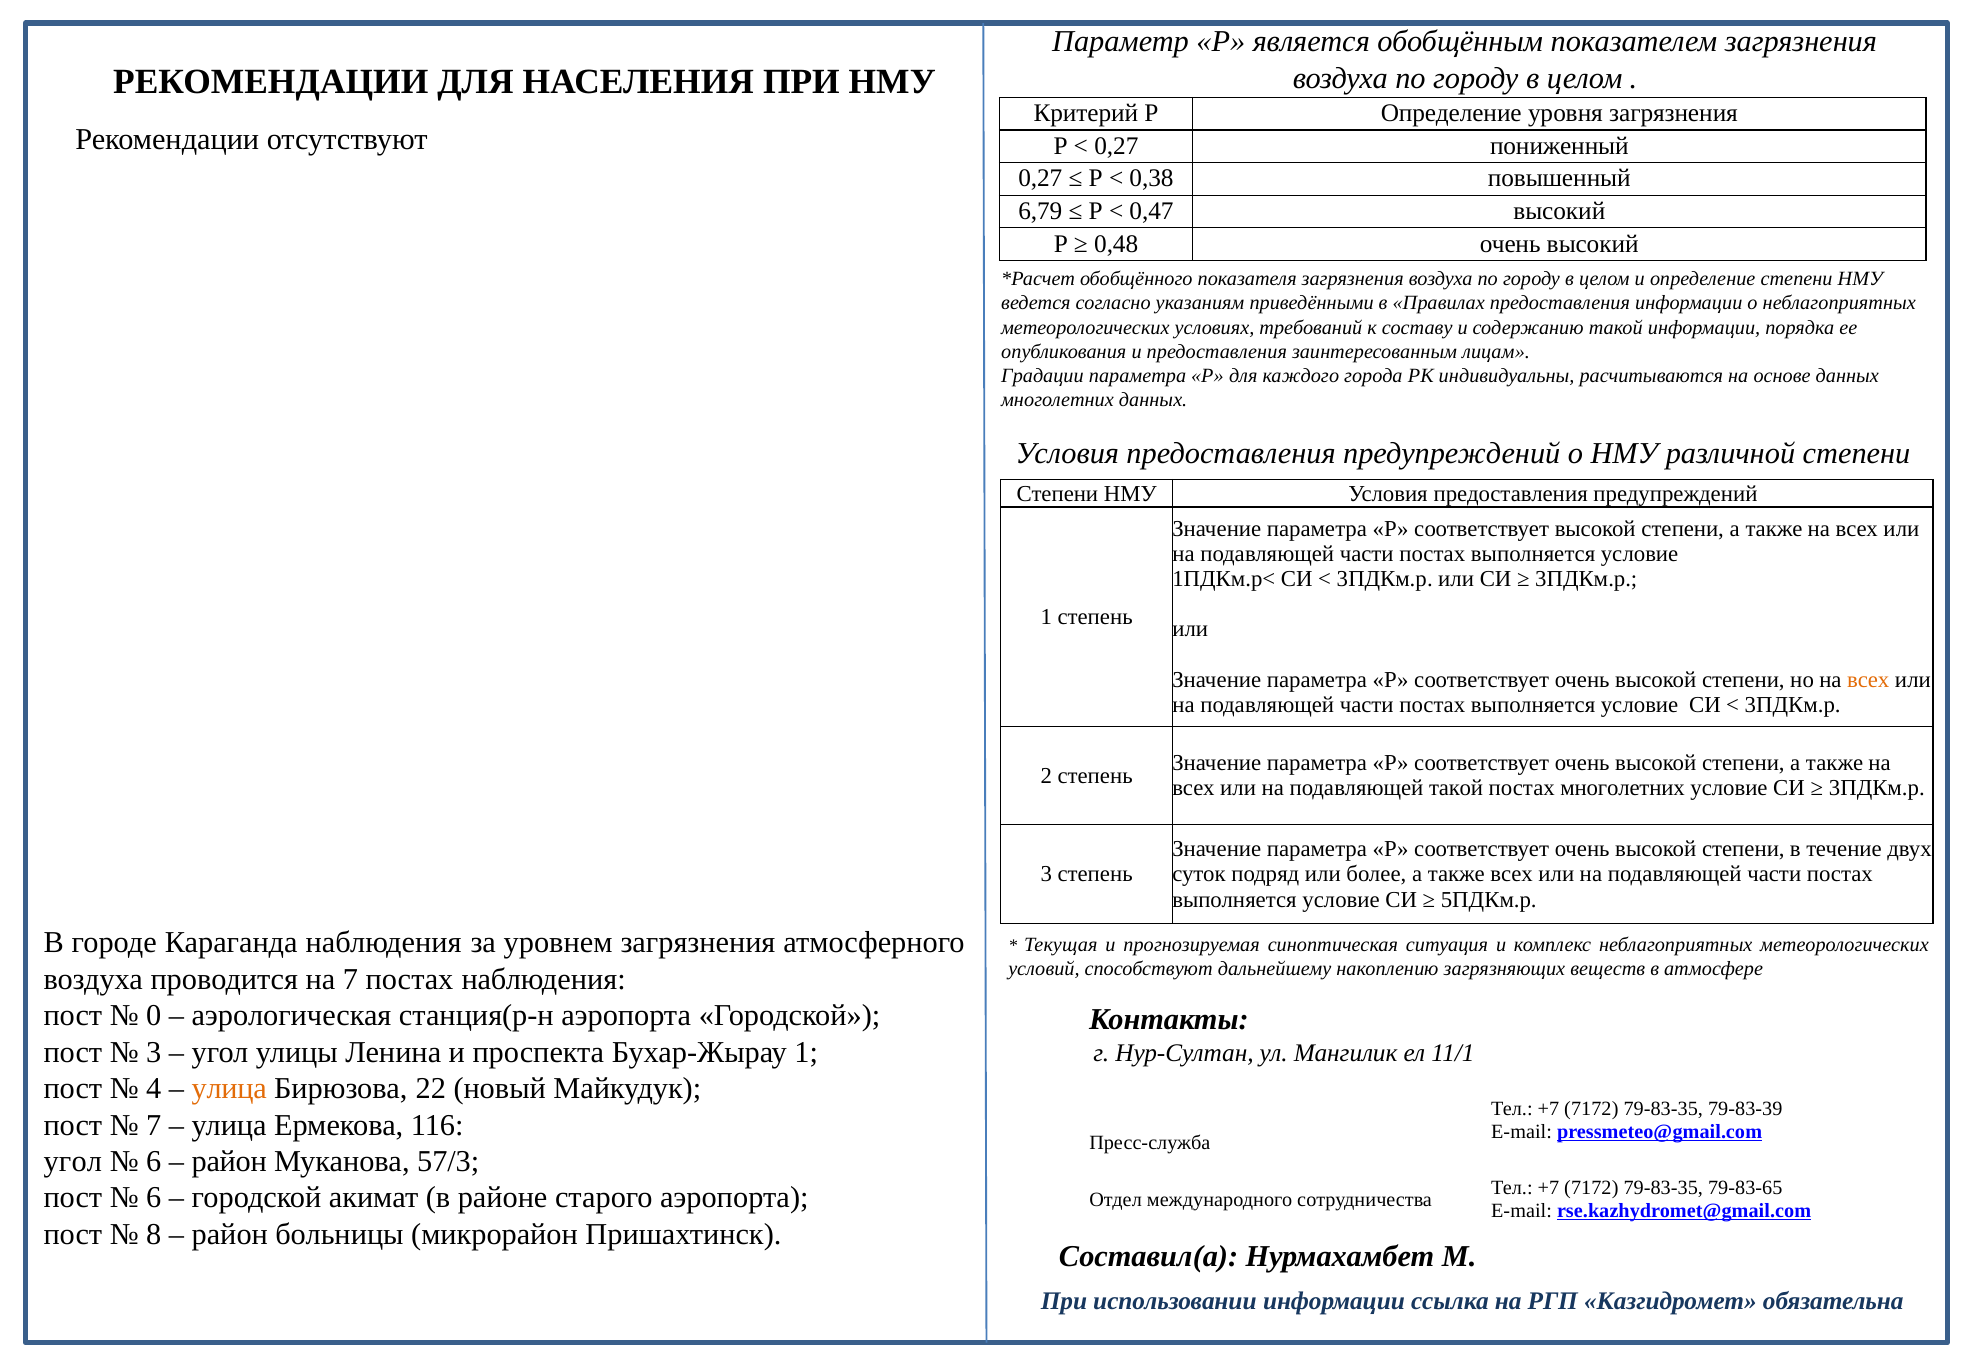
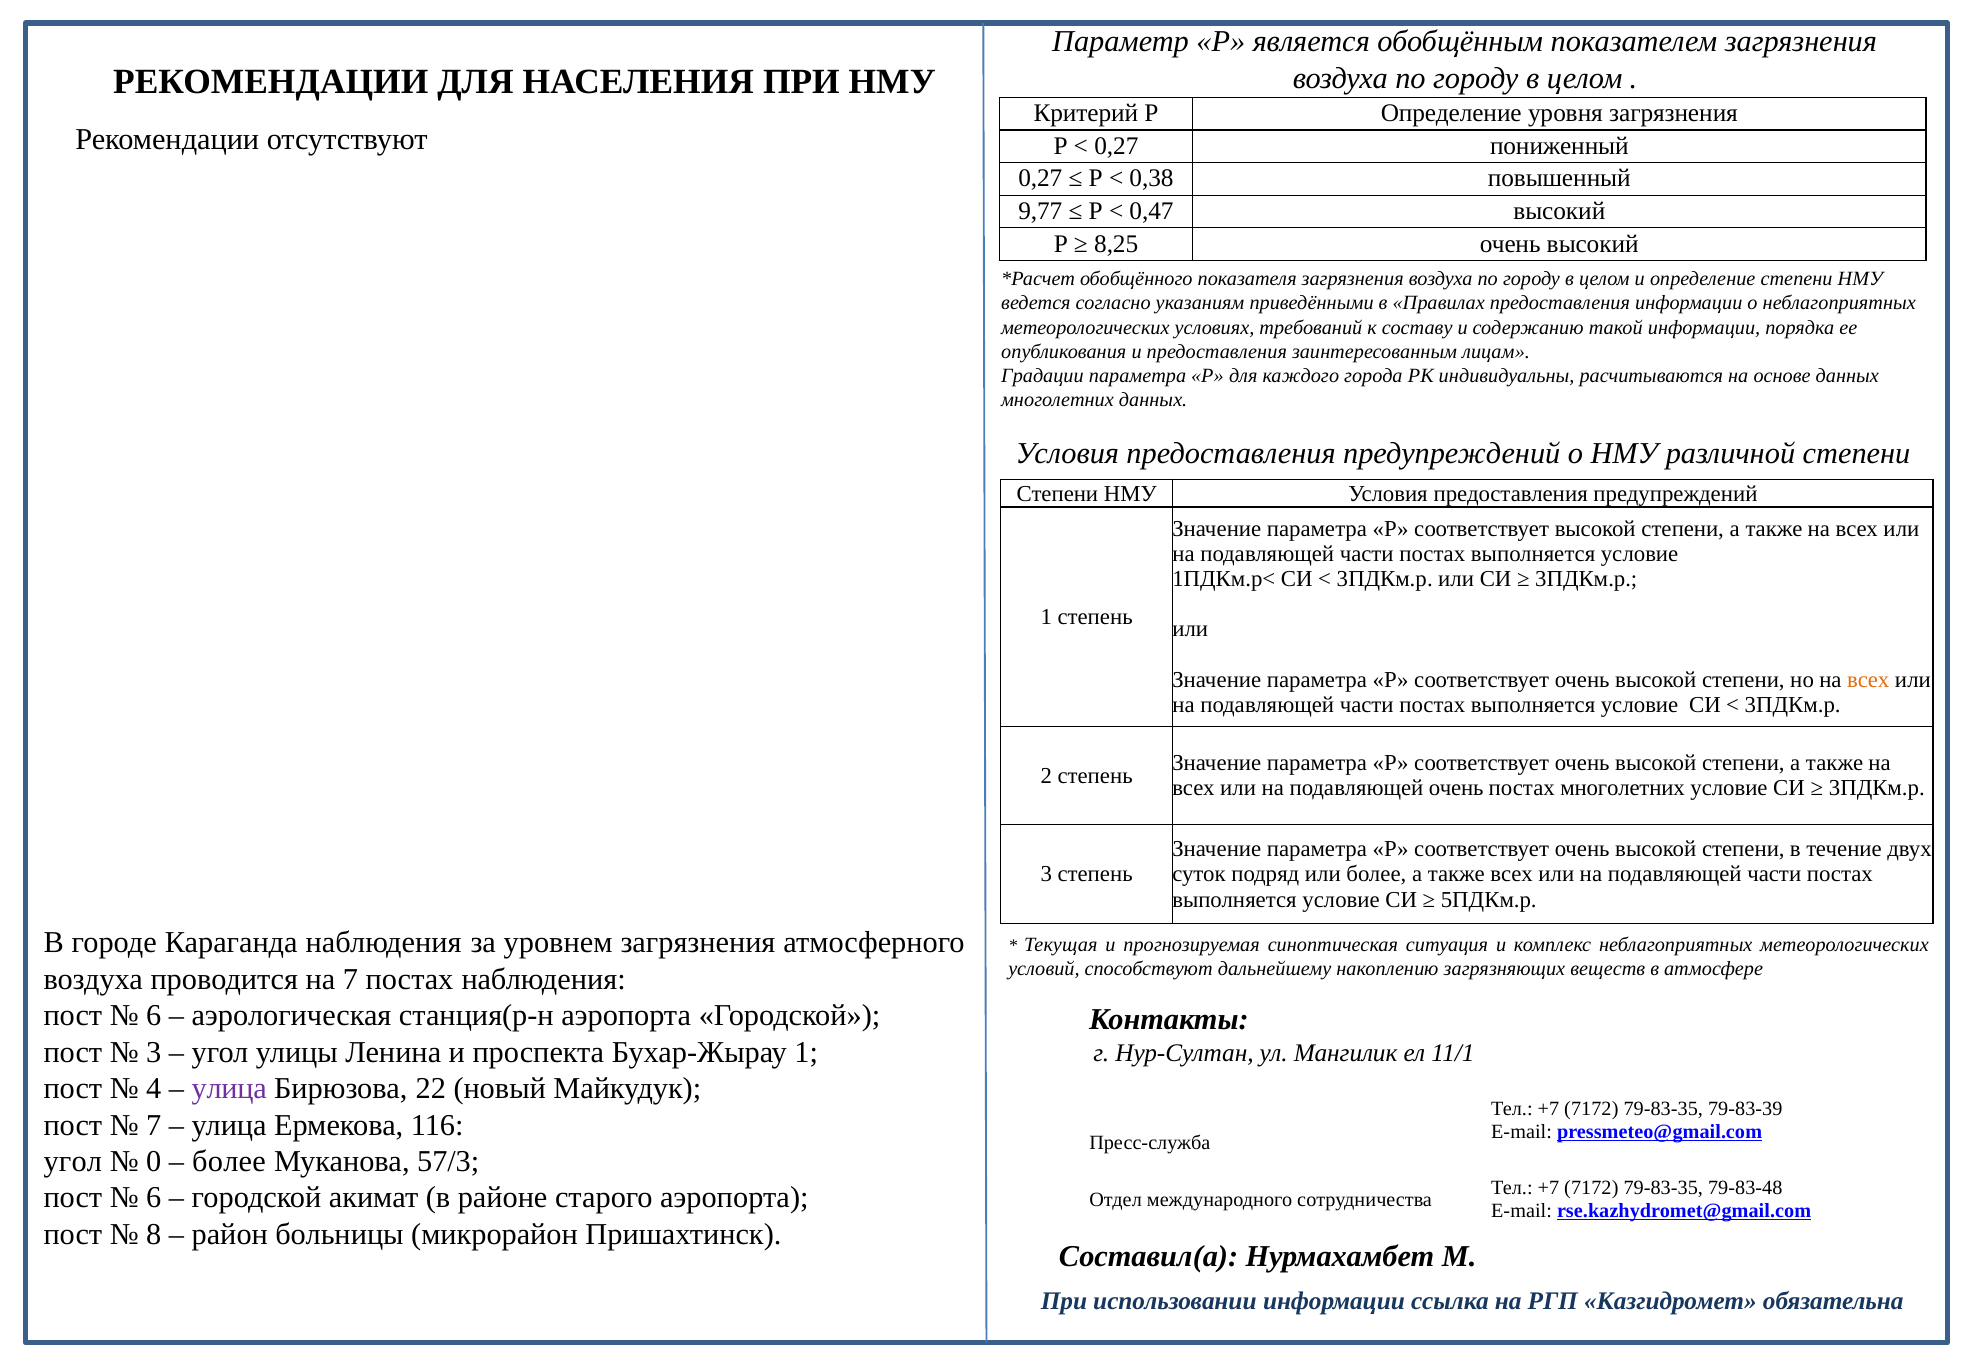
6,79: 6,79 -> 9,77
0,48: 0,48 -> 8,25
подавляющей такой: такой -> очень
0 at (154, 1016): 0 -> 6
улица at (229, 1089) colour: orange -> purple
6 at (154, 1161): 6 -> 0
район at (229, 1161): район -> более
79-83-65: 79-83-65 -> 79-83-48
